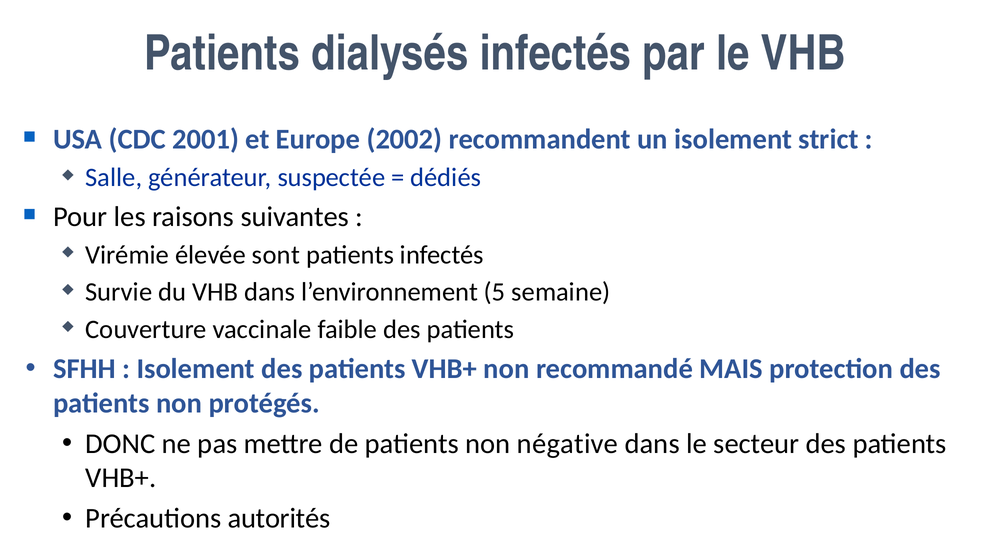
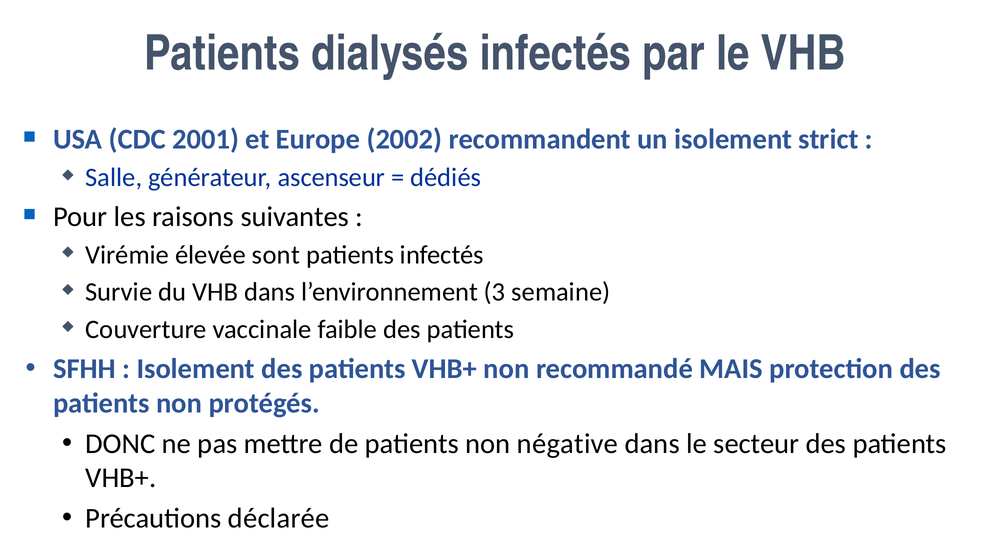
suspectée: suspectée -> ascenseur
5: 5 -> 3
autorités: autorités -> déclarée
